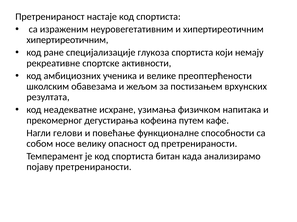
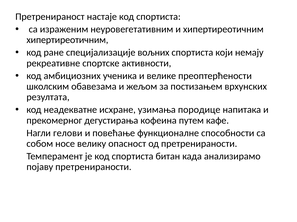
глукоза: глукоза -> вољних
физичком: физичком -> породице
